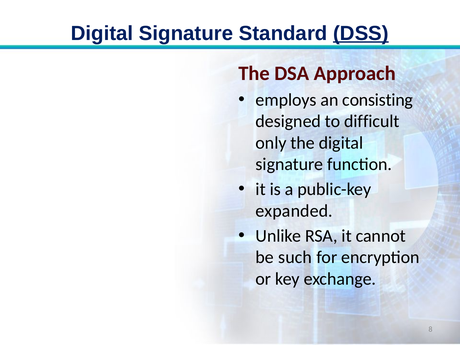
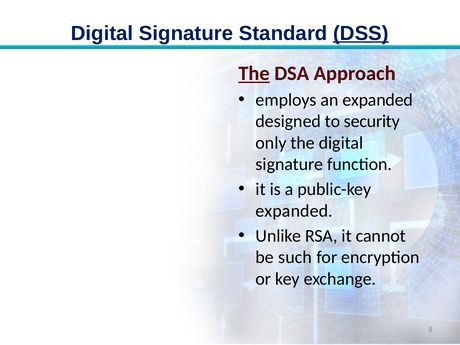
The at (254, 73) underline: none -> present
an consisting: consisting -> expanded
difficult: difficult -> security
